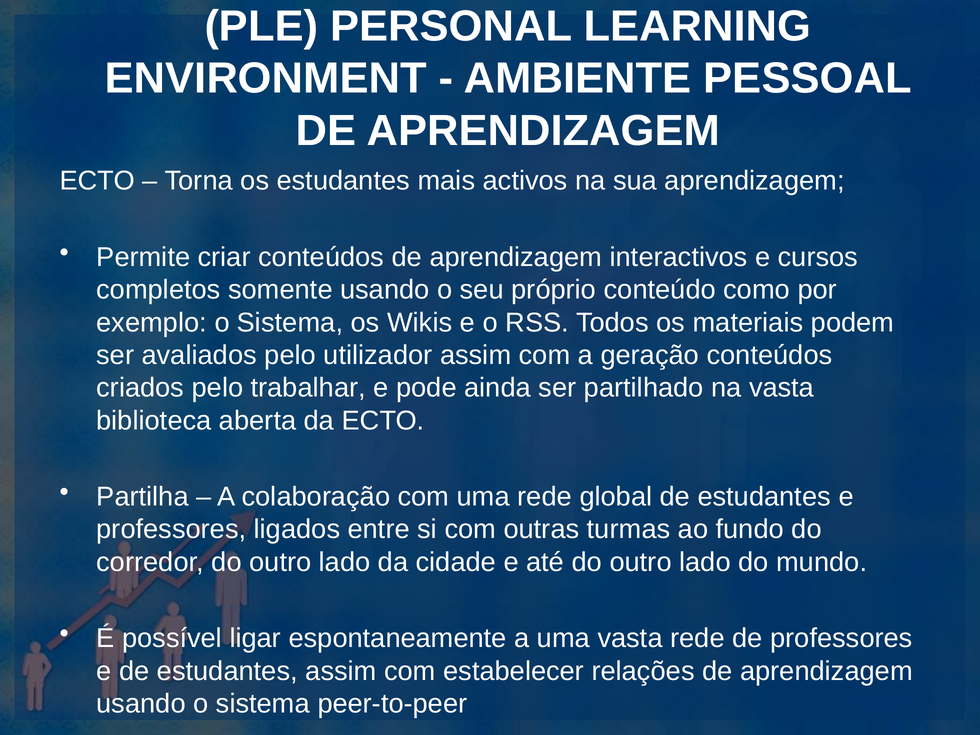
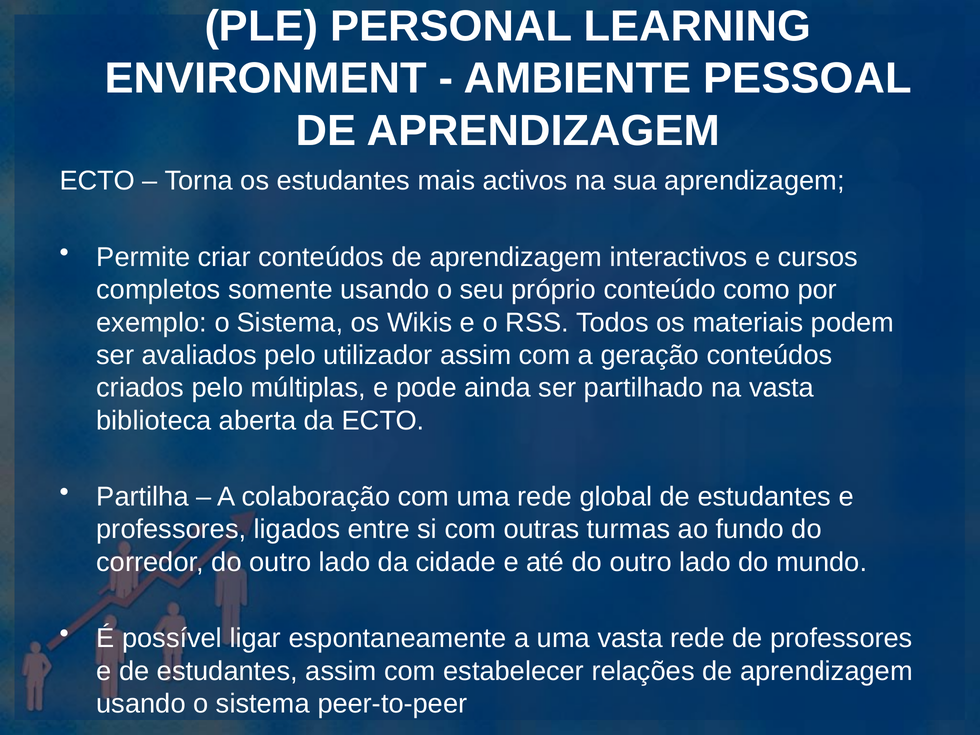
trabalhar: trabalhar -> múltiplas
